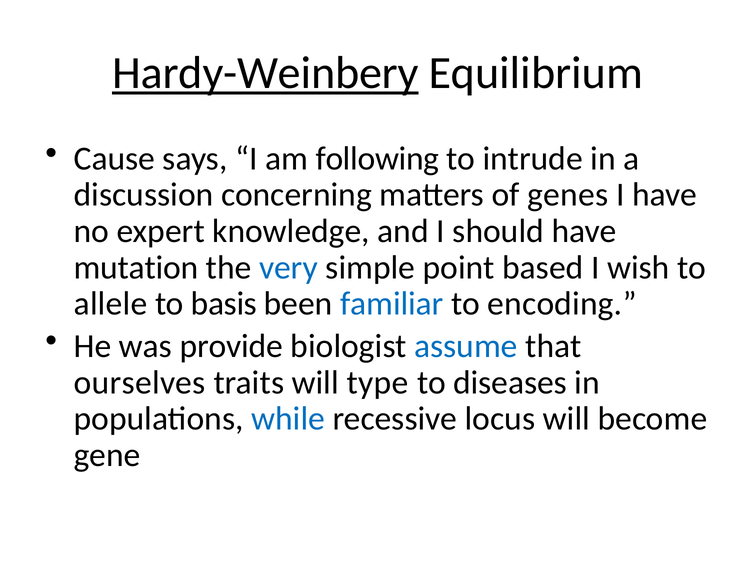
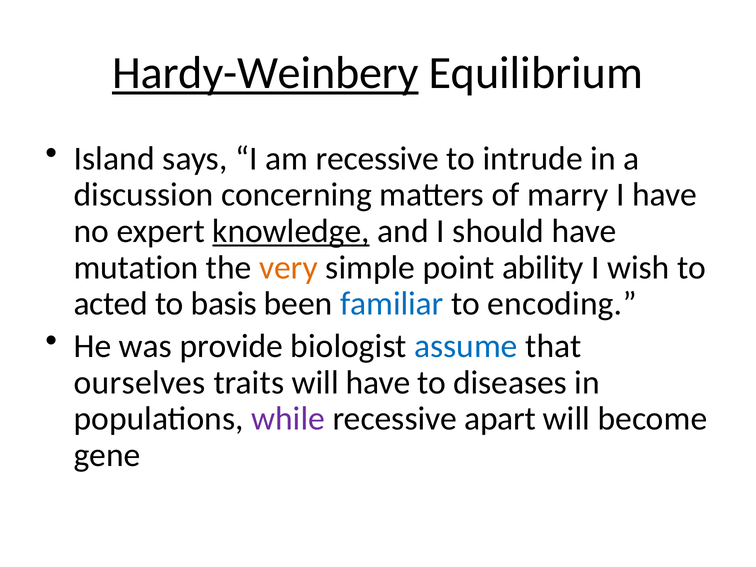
Cause: Cause -> Island
am following: following -> recessive
genes: genes -> marry
knowledge underline: none -> present
very colour: blue -> orange
based: based -> ability
allele: allele -> acted
will type: type -> have
while colour: blue -> purple
locus: locus -> apart
